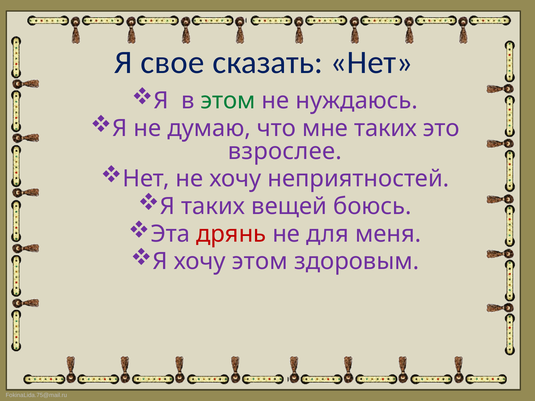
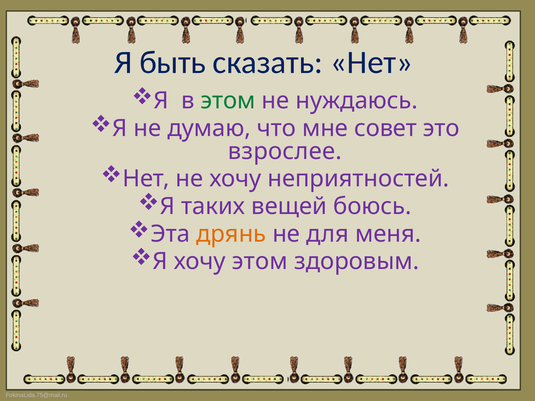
свое: свое -> быть
мне таких: таких -> совет
дрянь colour: red -> orange
